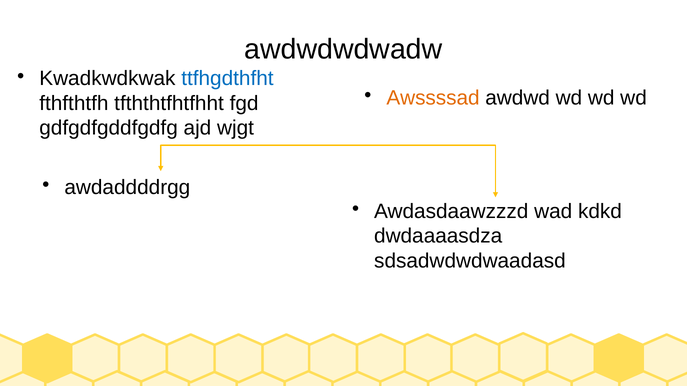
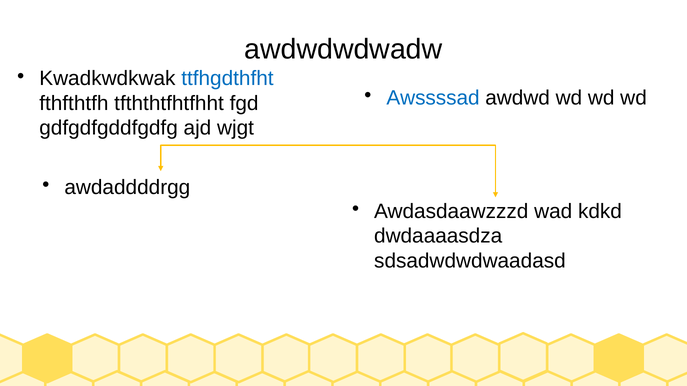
Awssssad colour: orange -> blue
